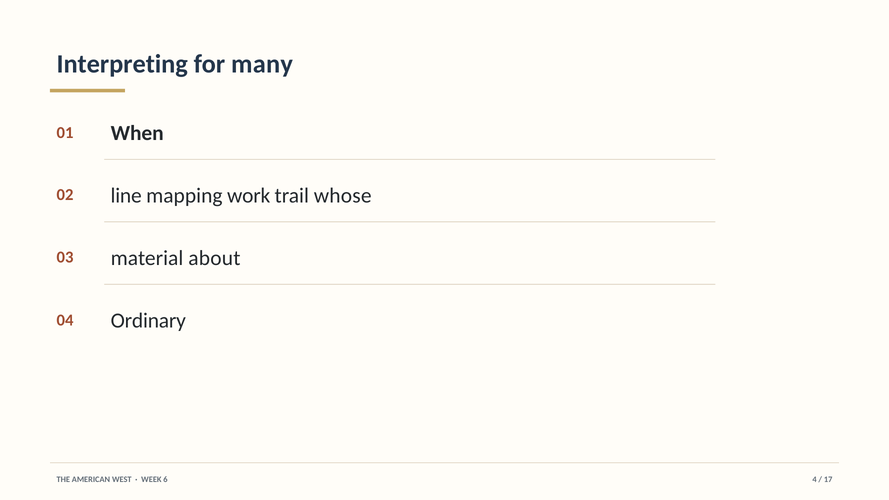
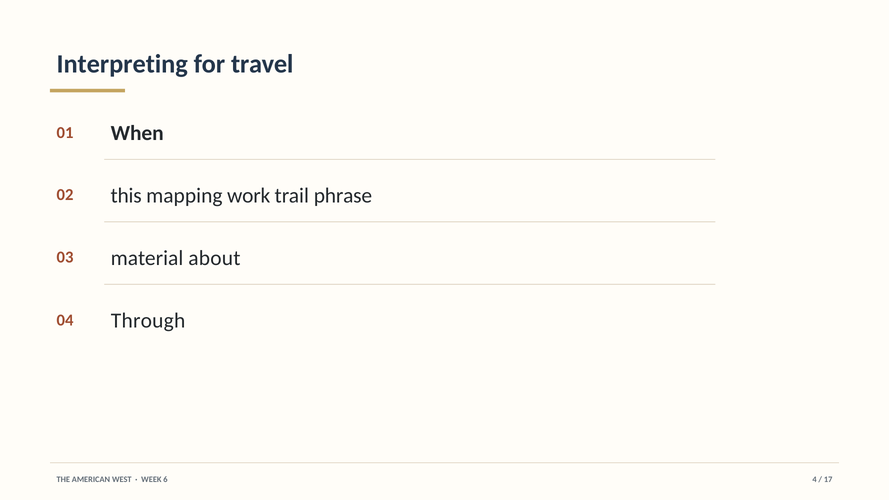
many: many -> travel
line: line -> this
whose: whose -> phrase
Ordinary: Ordinary -> Through
